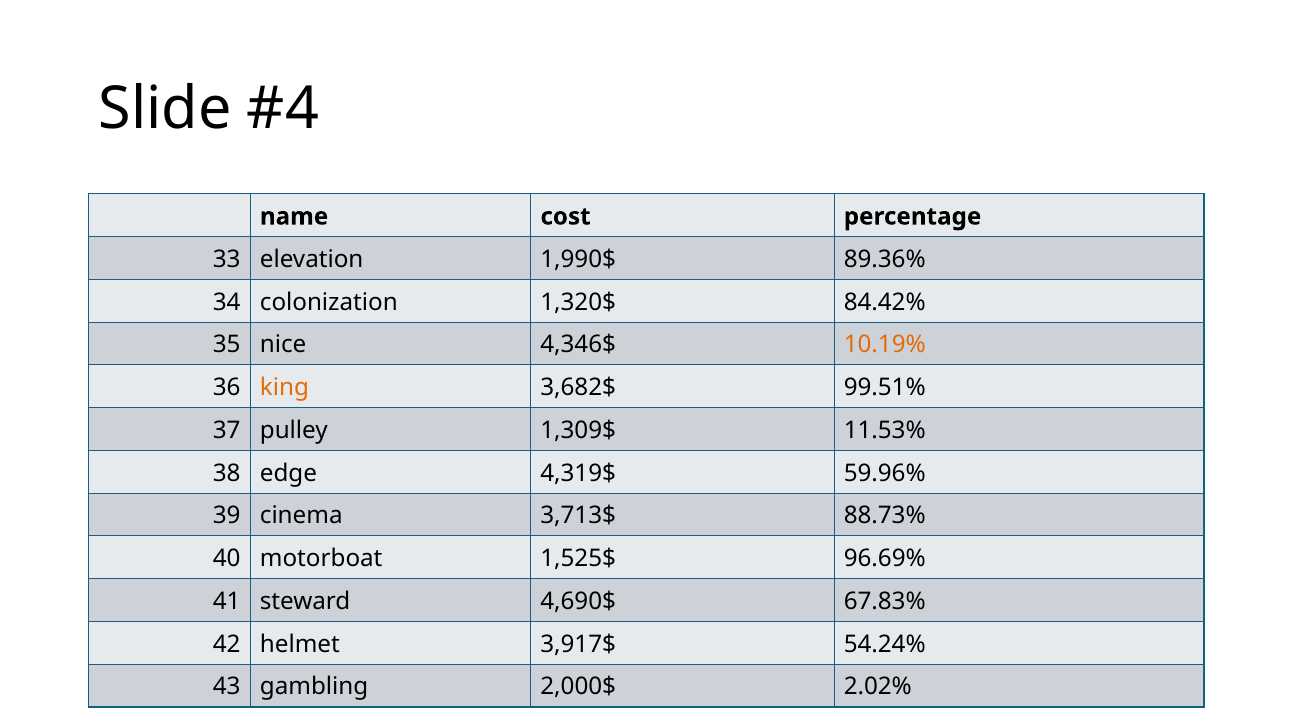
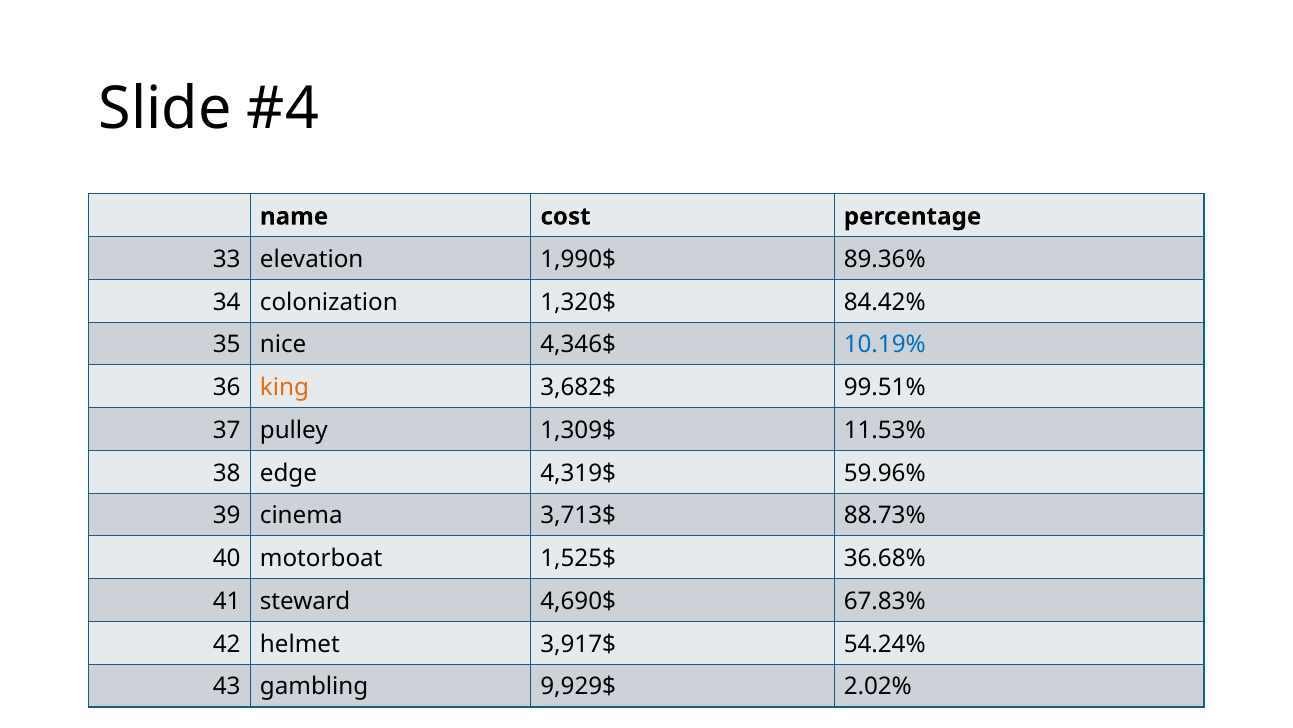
10.19% colour: orange -> blue
96.69%: 96.69% -> 36.68%
2,000$: 2,000$ -> 9,929$
